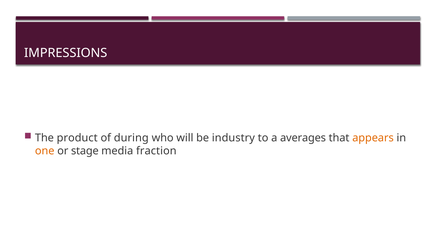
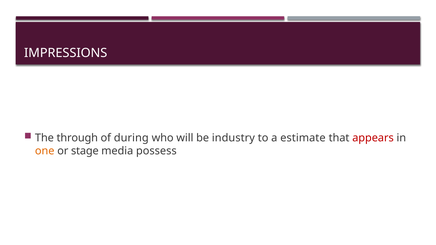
product: product -> through
averages: averages -> estimate
appears colour: orange -> red
fraction: fraction -> possess
